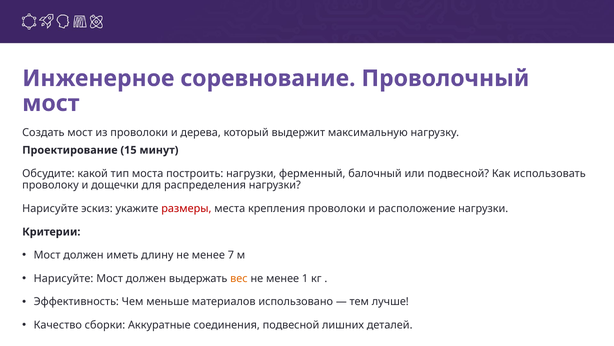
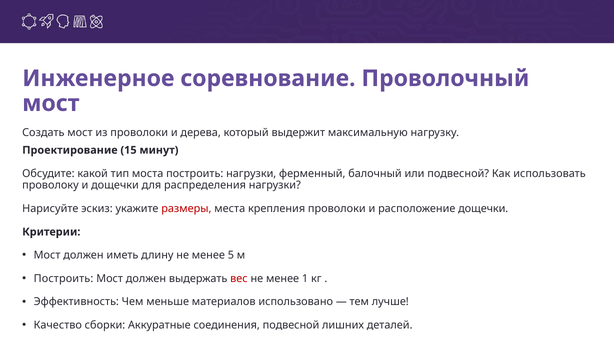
расположение нагрузки: нагрузки -> дощечки
7: 7 -> 5
Нарисуйте at (64, 278): Нарисуйте -> Построить
вес colour: orange -> red
